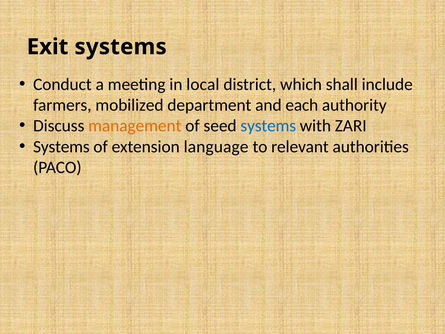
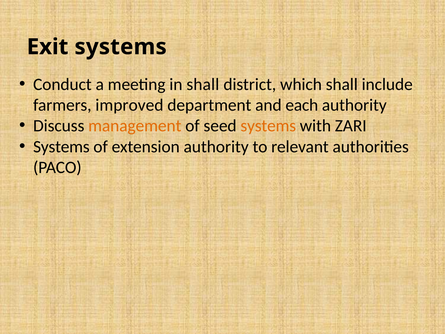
in local: local -> shall
mobilized: mobilized -> improved
systems at (268, 126) colour: blue -> orange
extension language: language -> authority
